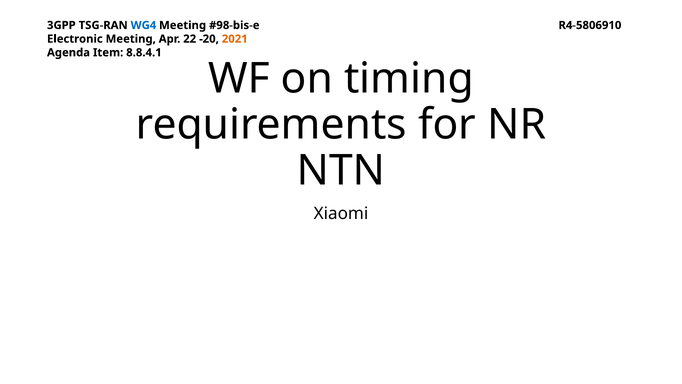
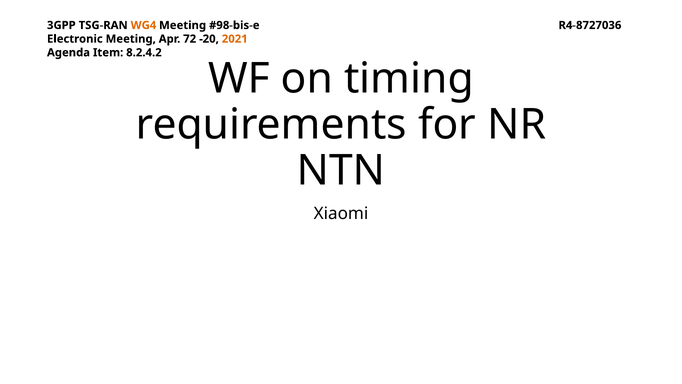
WG4 colour: blue -> orange
R4-5806910: R4-5806910 -> R4-8727036
22: 22 -> 72
8.8.4.1: 8.8.4.1 -> 8.2.4.2
